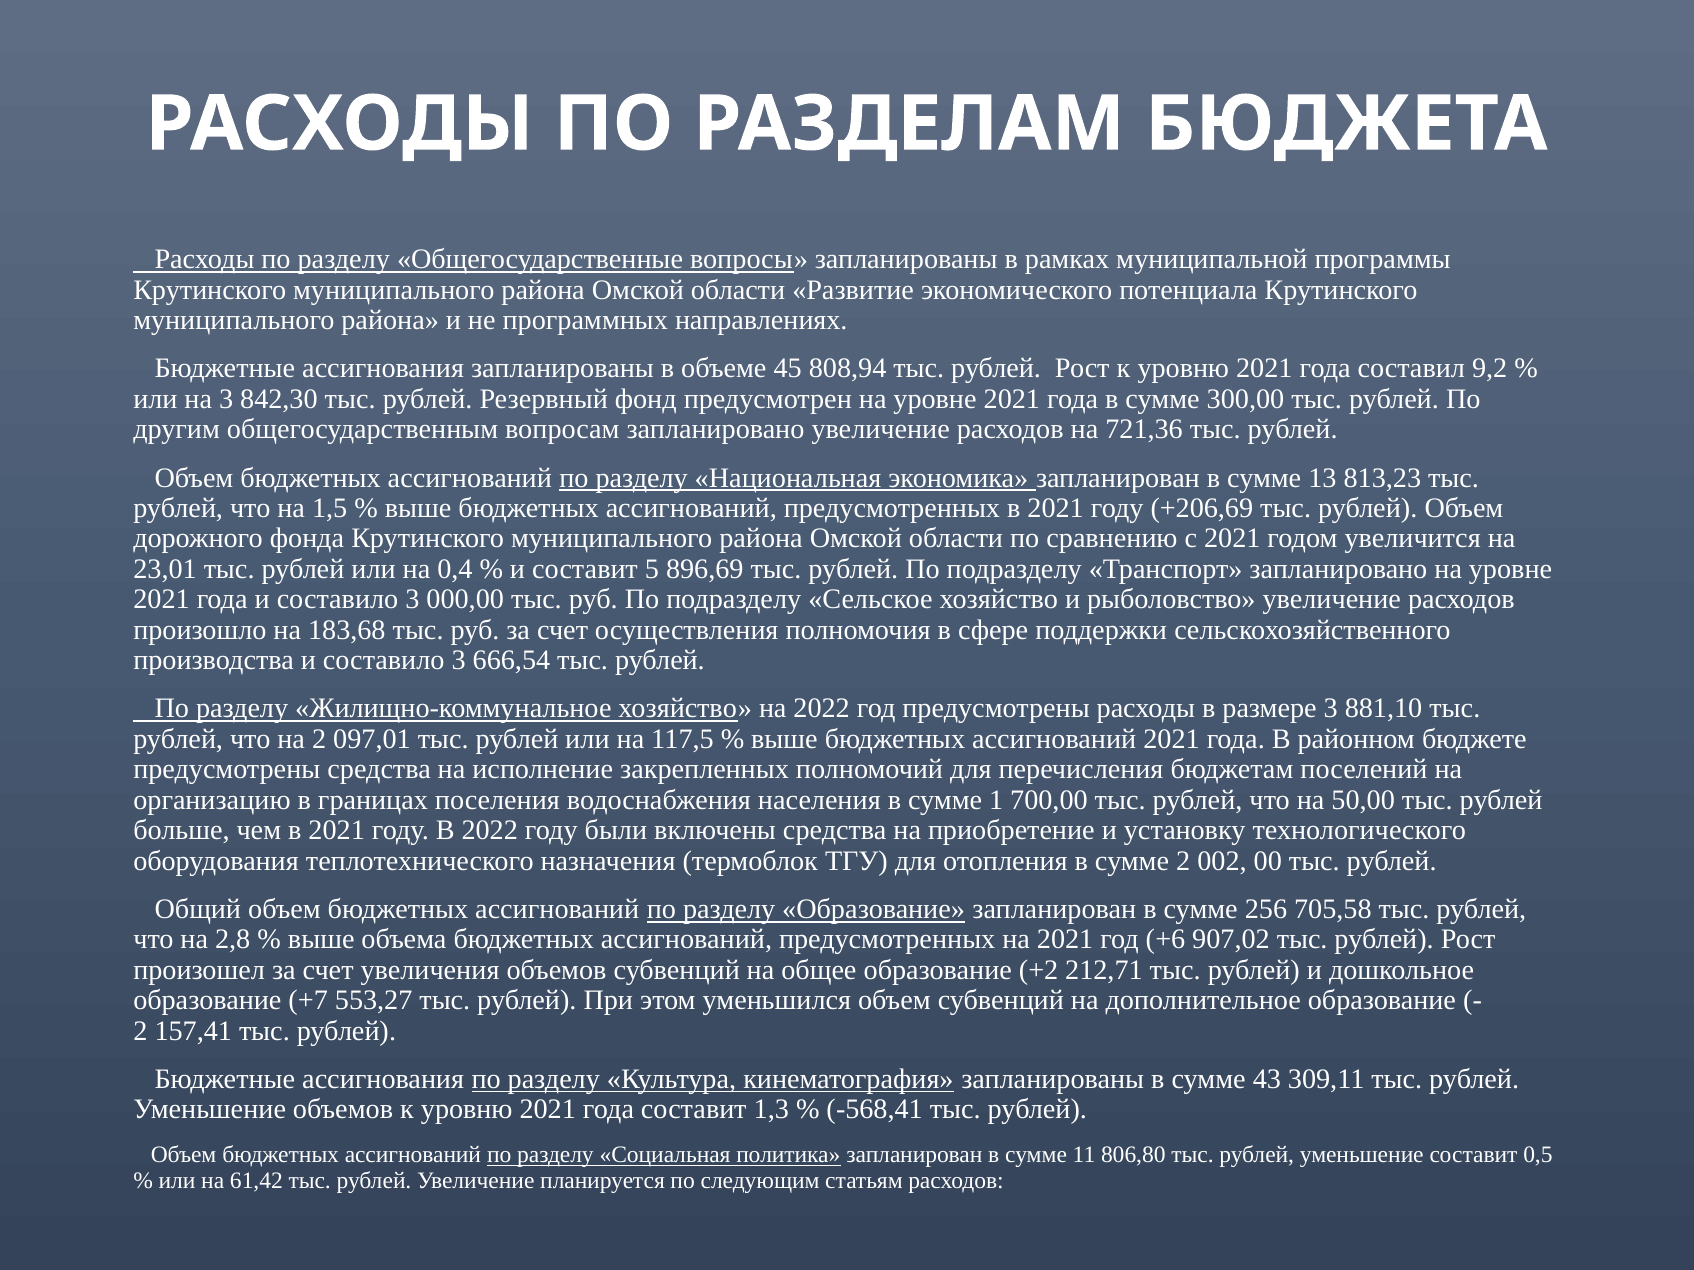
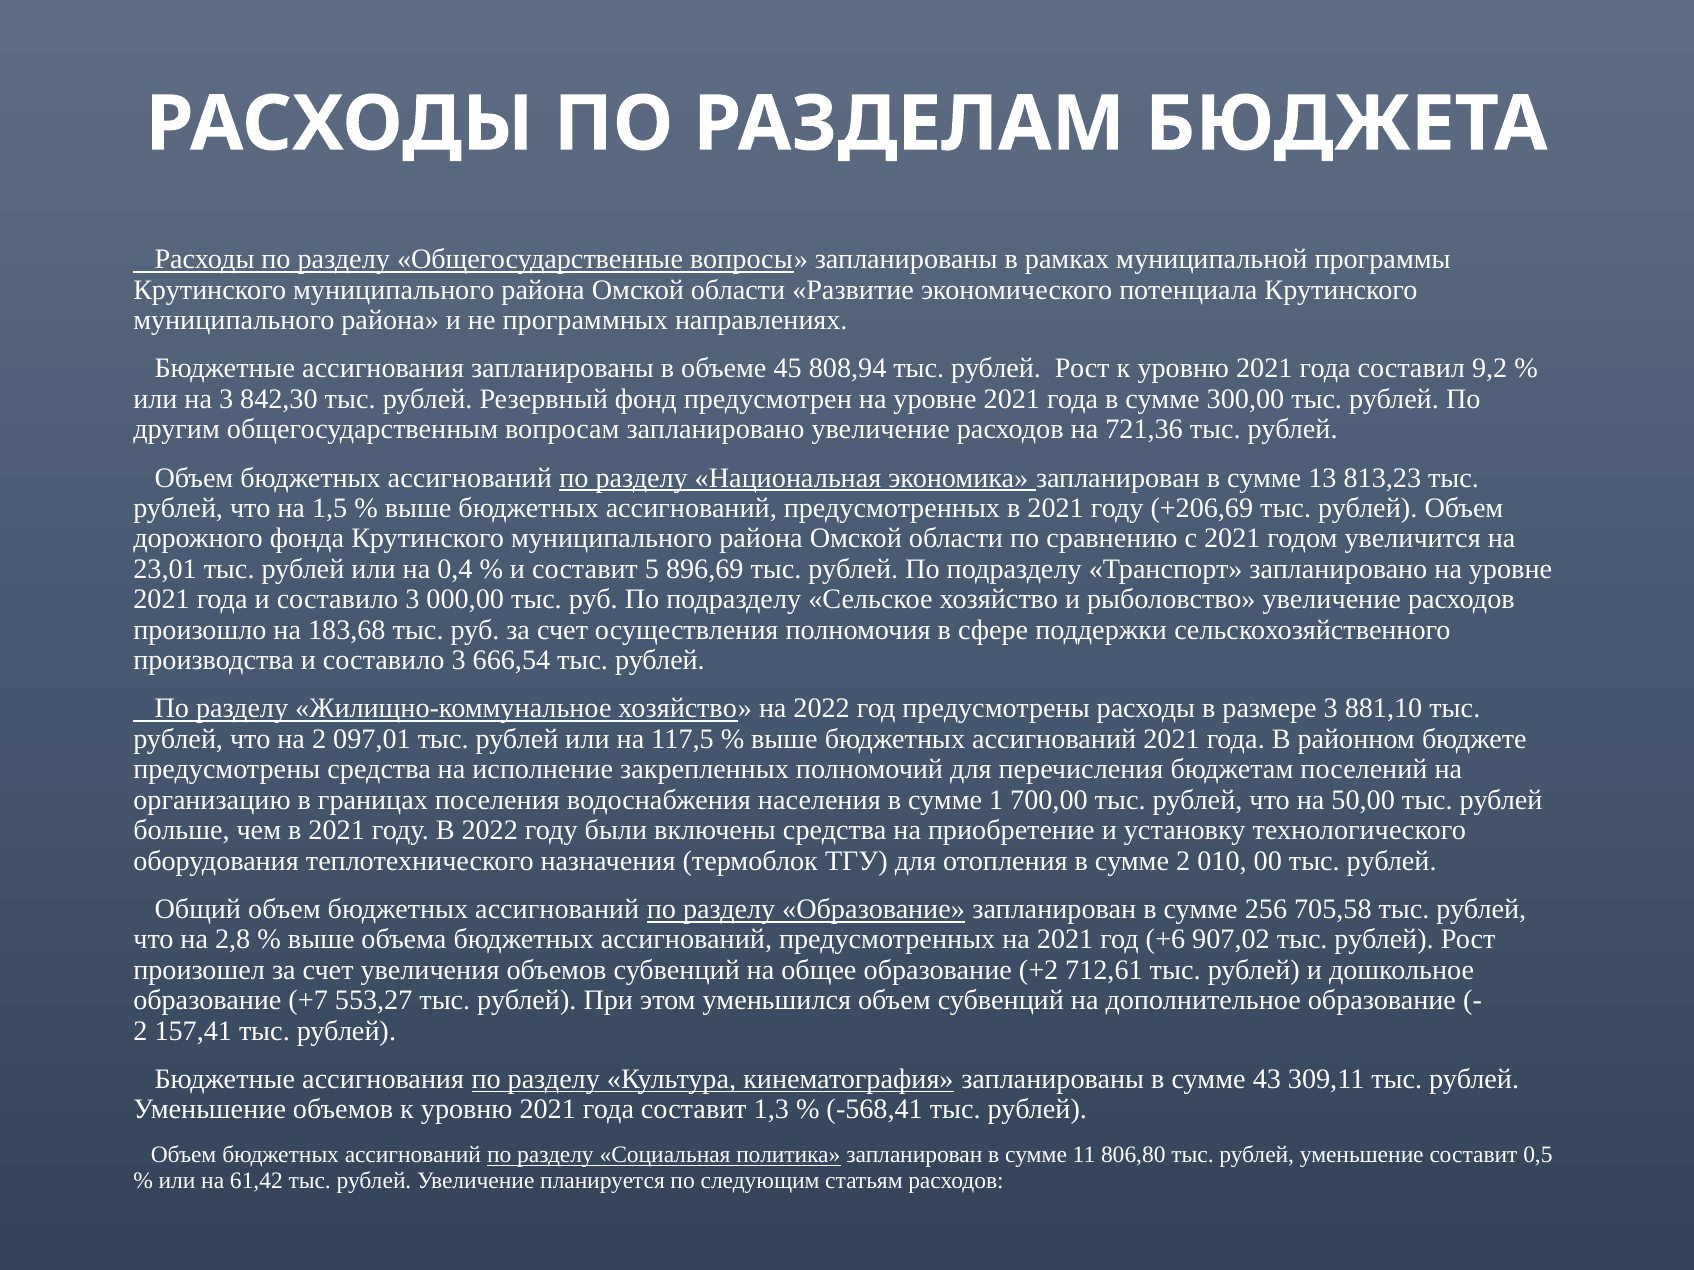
002: 002 -> 010
212,71: 212,71 -> 712,61
